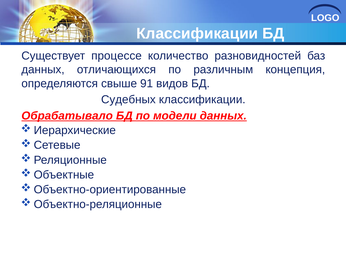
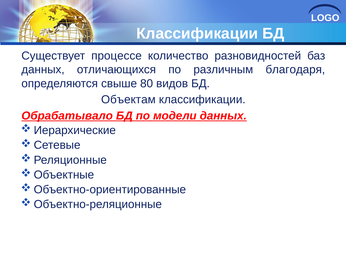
концепция: концепция -> благодаря
91: 91 -> 80
Судебных: Судебных -> Объектам
